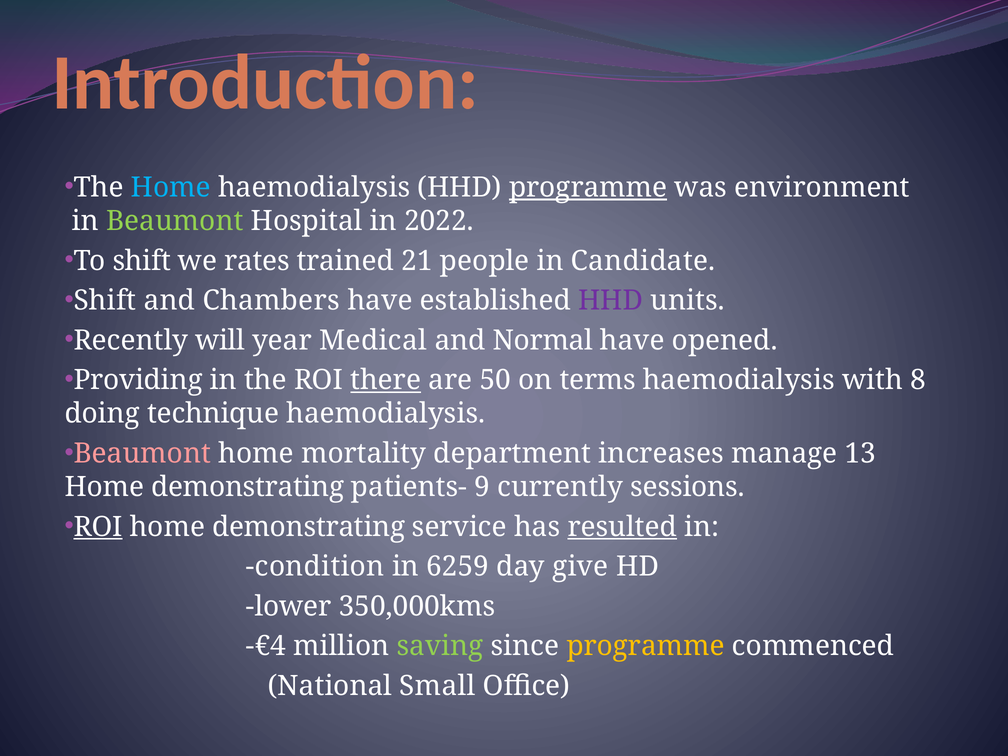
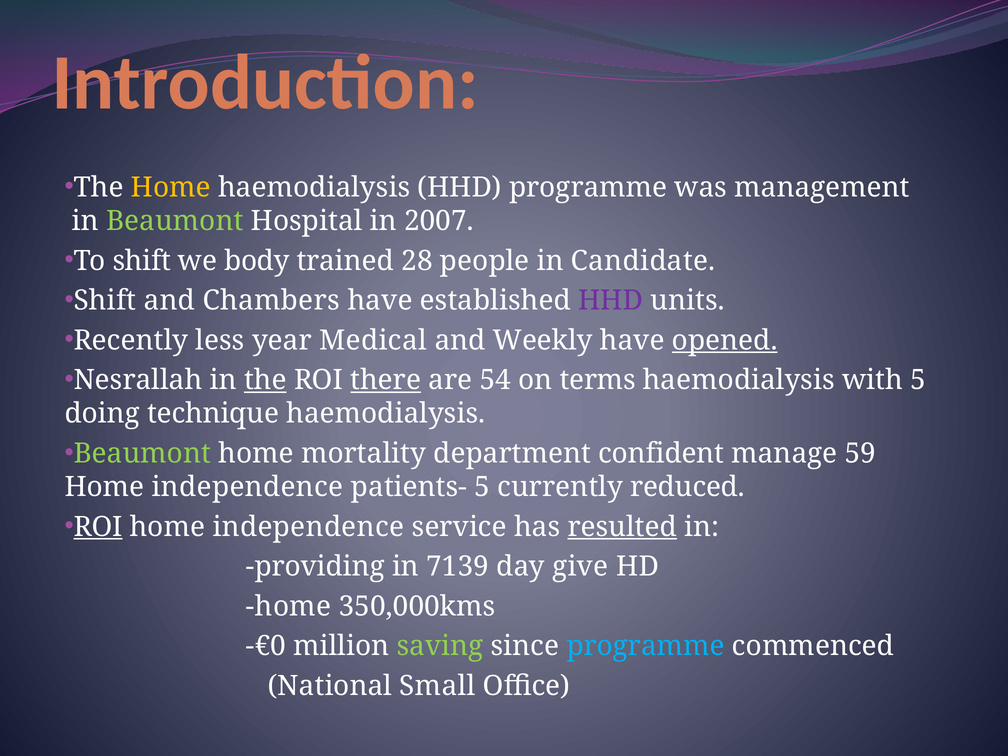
Home at (171, 187) colour: light blue -> yellow
programme at (588, 187) underline: present -> none
environment: environment -> management
2022: 2022 -> 2007
rates: rates -> body
21: 21 -> 28
will: will -> less
Normal: Normal -> Weekly
opened underline: none -> present
Providing: Providing -> Nesrallah
the at (265, 380) underline: none -> present
50: 50 -> 54
with 8: 8 -> 5
Beaumont at (142, 453) colour: pink -> light green
increases: increases -> confident
13: 13 -> 59
demonstrating at (248, 487): demonstrating -> independence
patients- 9: 9 -> 5
sessions: sessions -> reduced
demonstrating at (309, 527): demonstrating -> independence
condition: condition -> providing
6259: 6259 -> 7139
lower at (289, 606): lower -> home
-€4: -€4 -> -€0
programme at (646, 646) colour: yellow -> light blue
